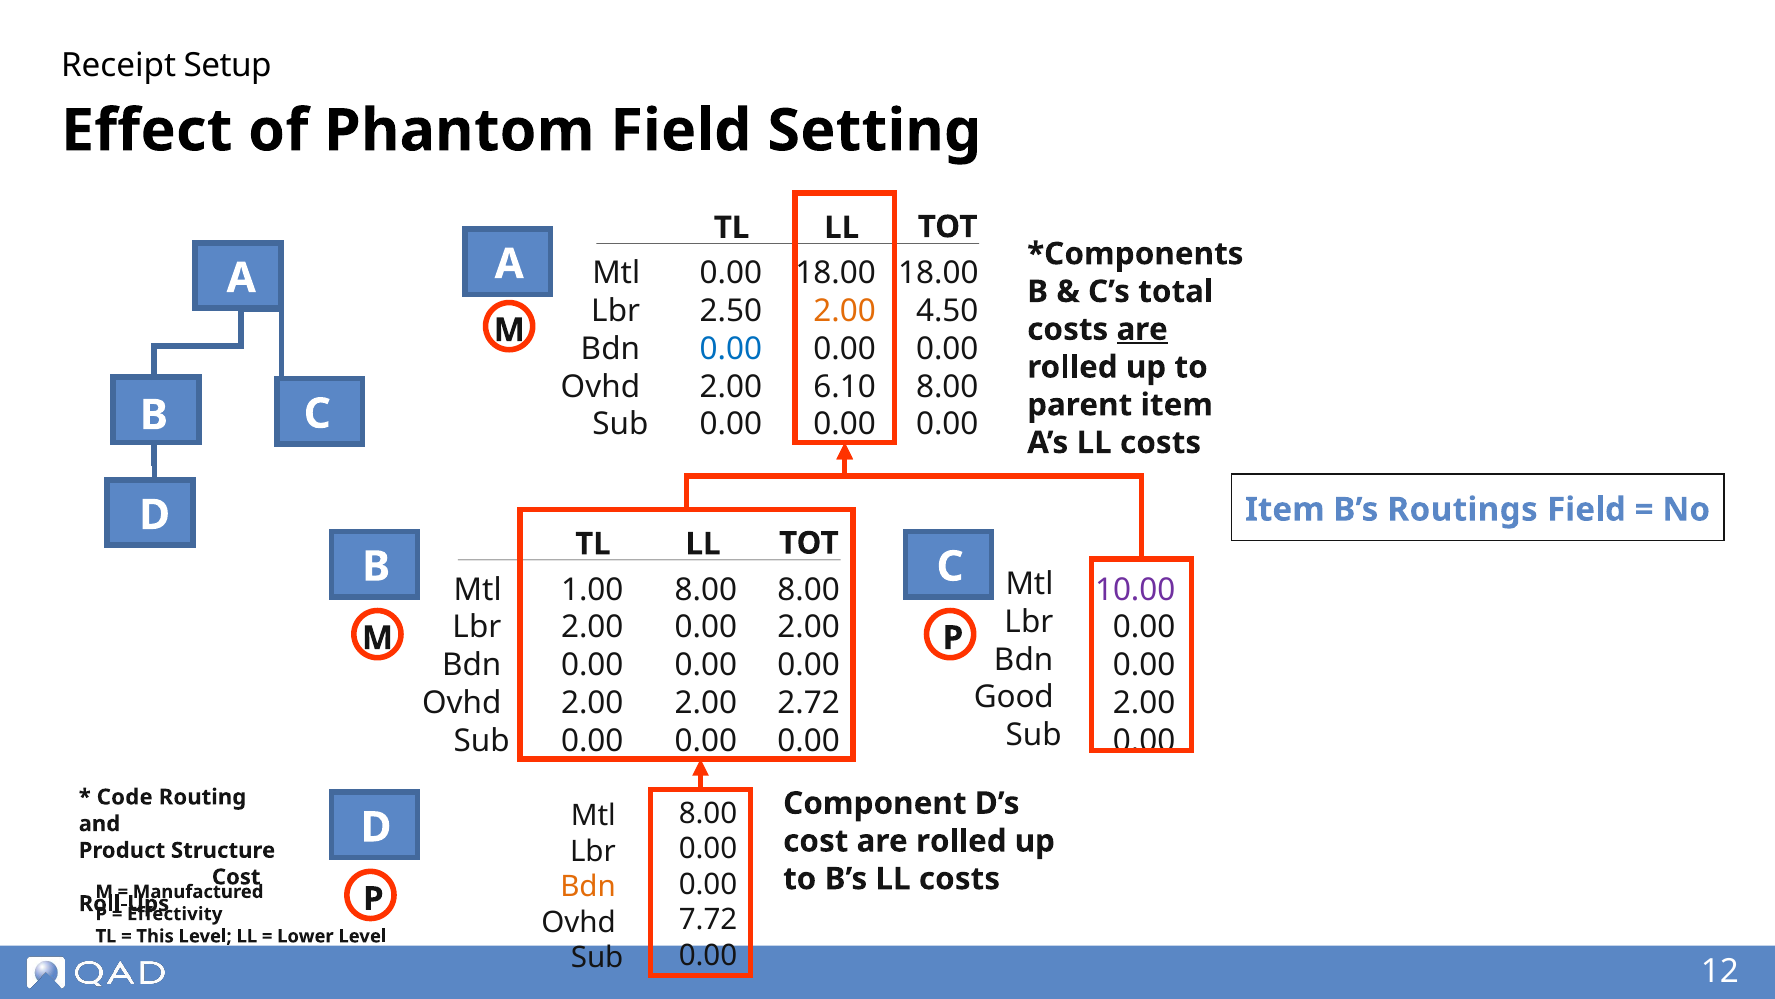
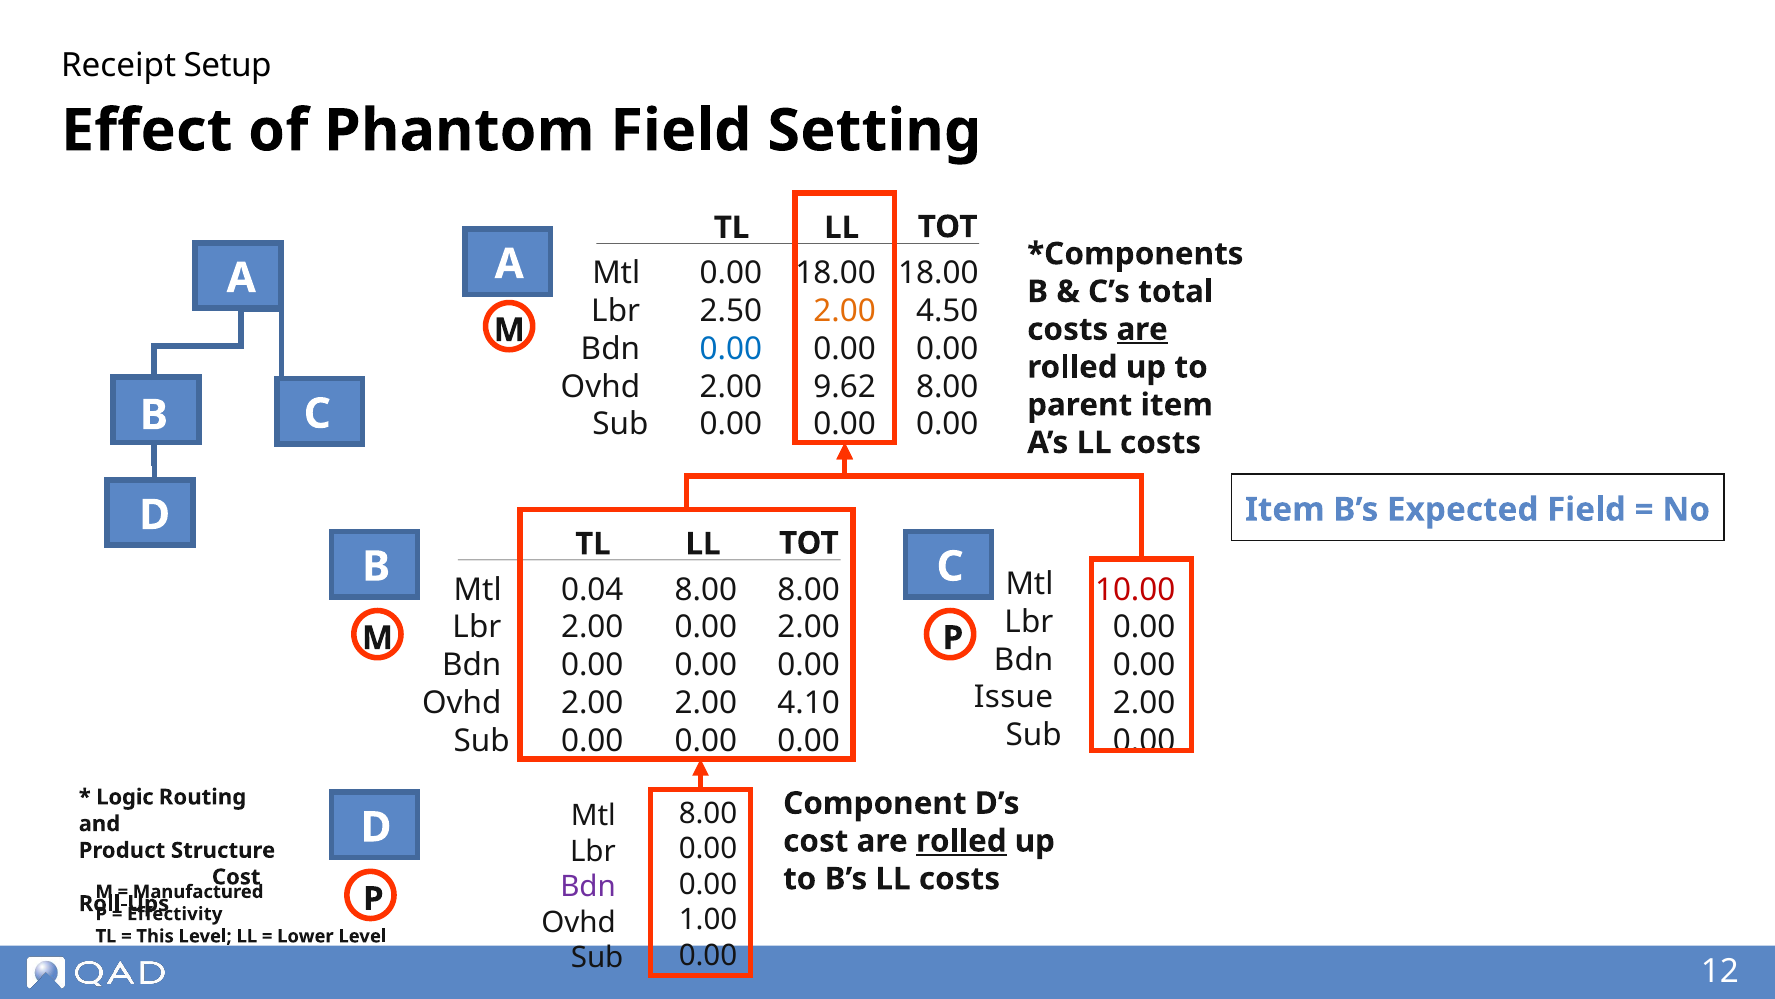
6.10: 6.10 -> 9.62
Routings: Routings -> Expected
1.00: 1.00 -> 0.04
10.00 colour: purple -> red
Good: Good -> Issue
2.72: 2.72 -> 4.10
Code: Code -> Logic
rolled at (961, 841) underline: none -> present
Bdn at (588, 887) colour: orange -> purple
7.72: 7.72 -> 1.00
